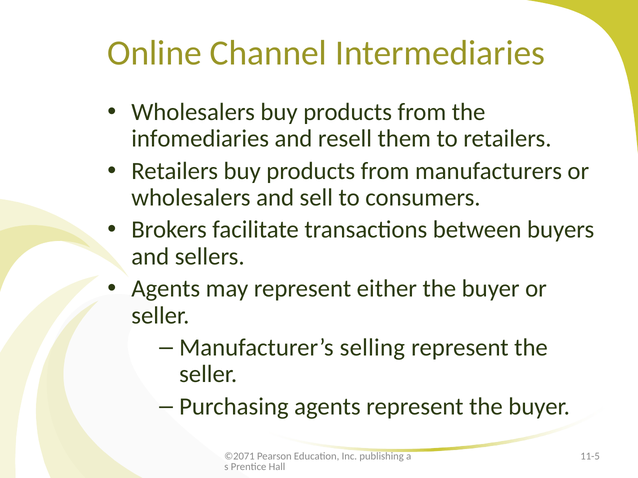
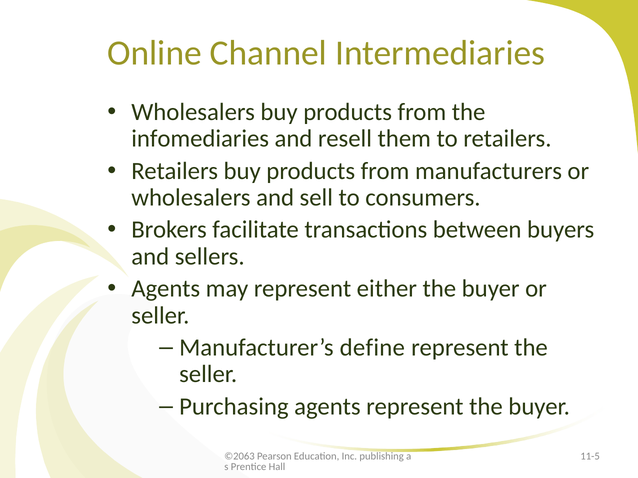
selling: selling -> define
©2071: ©2071 -> ©2063
